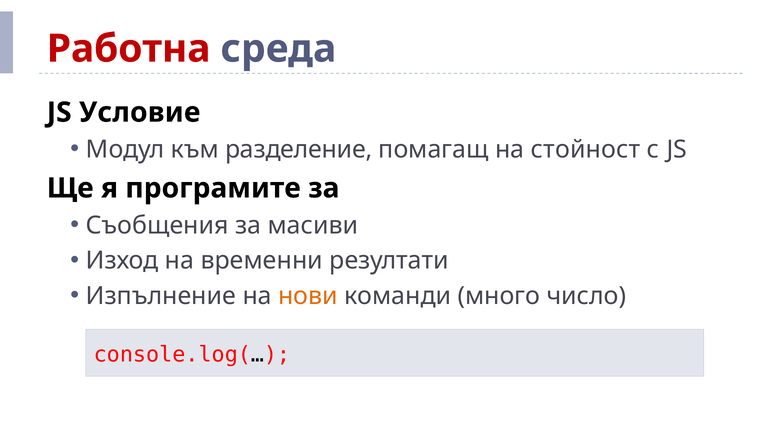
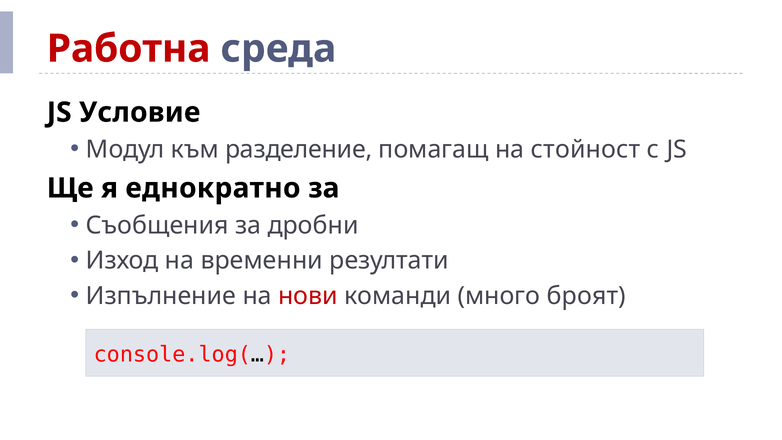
програмите: програмите -> еднократно
масиви: масиви -> дробни
нови colour: orange -> red
число: число -> броят
